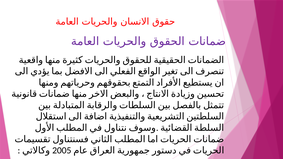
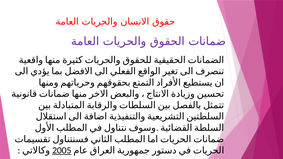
2005 underline: none -> present
